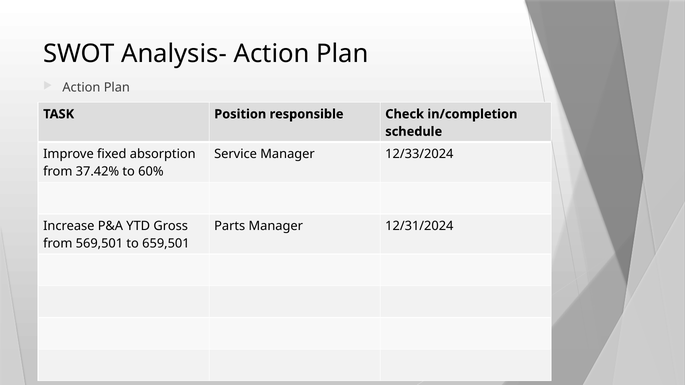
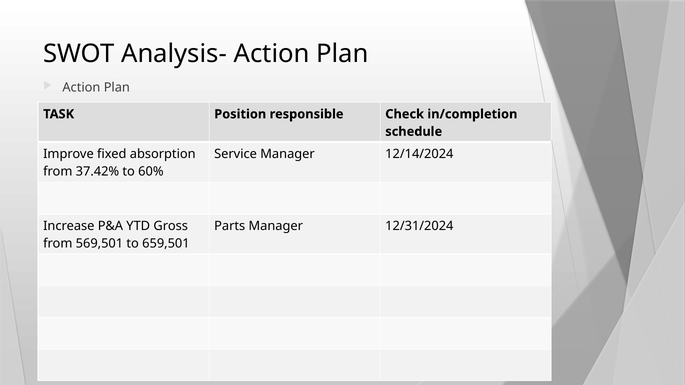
12/33/2024: 12/33/2024 -> 12/14/2024
